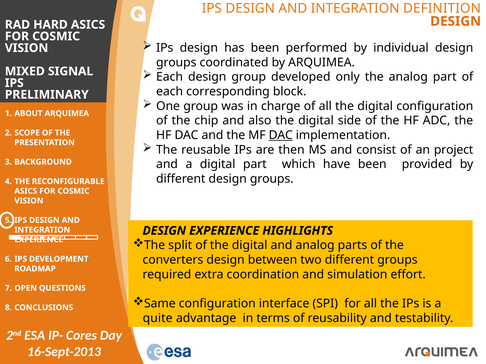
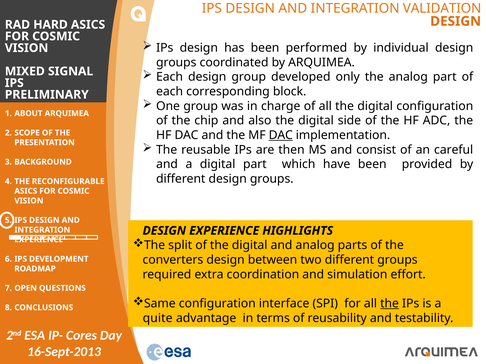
DEFINITION: DEFINITION -> VALIDATION
project: project -> careful
the at (390, 304) underline: none -> present
